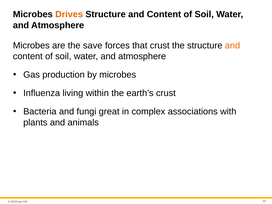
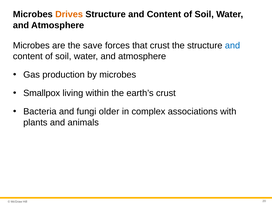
and at (232, 45) colour: orange -> blue
Influenza: Influenza -> Smallpox
great: great -> older
